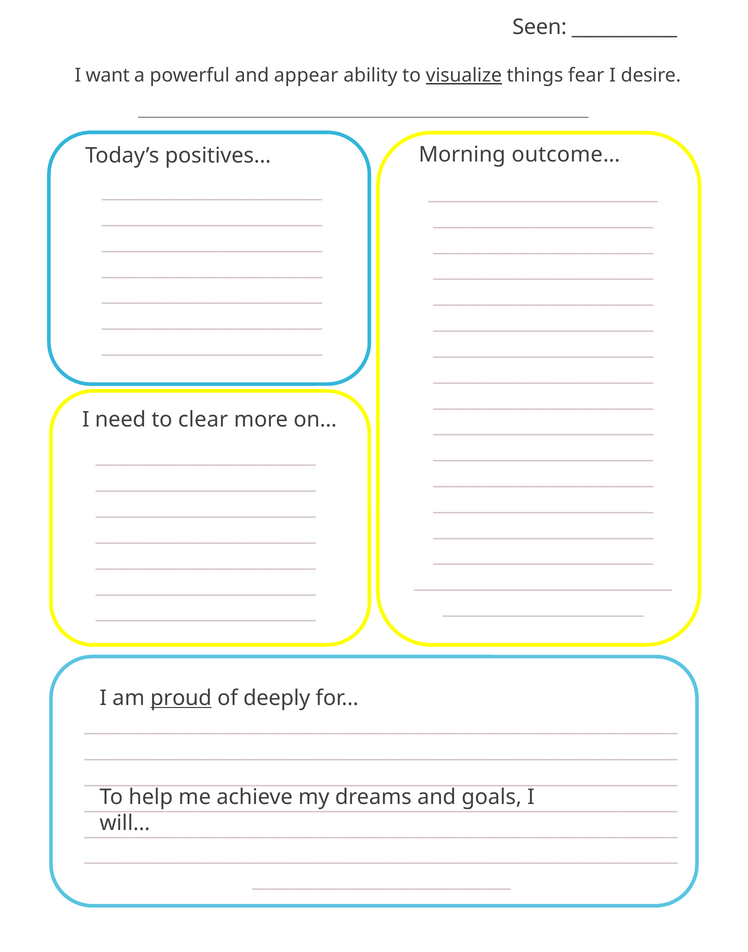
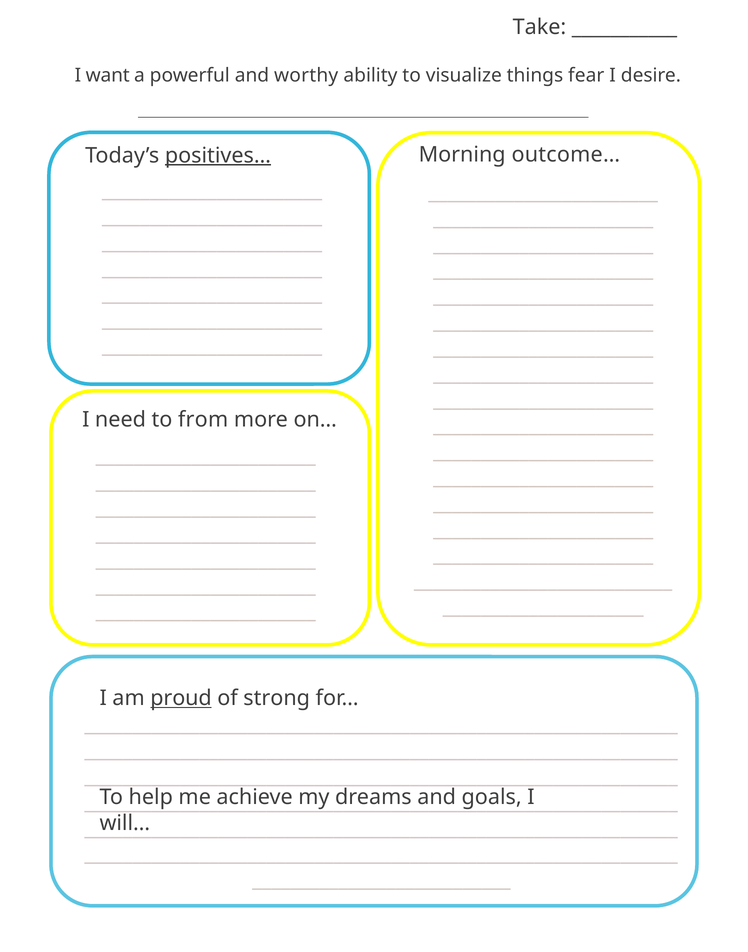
Seen: Seen -> Take
appear: appear -> worthy
visualize underline: present -> none
positives… underline: none -> present
clear: clear -> from
deeply: deeply -> strong
